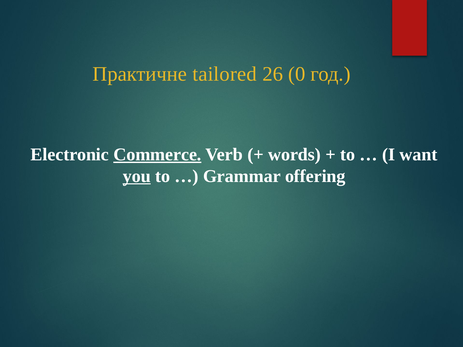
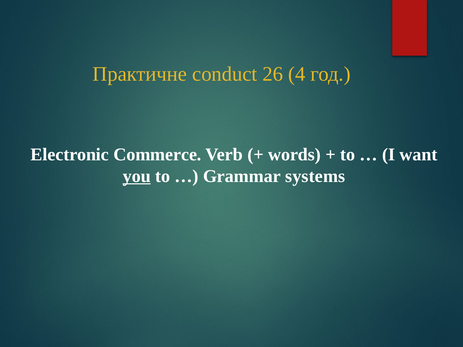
tailored: tailored -> conduct
0: 0 -> 4
Commerce underline: present -> none
offering: offering -> systems
